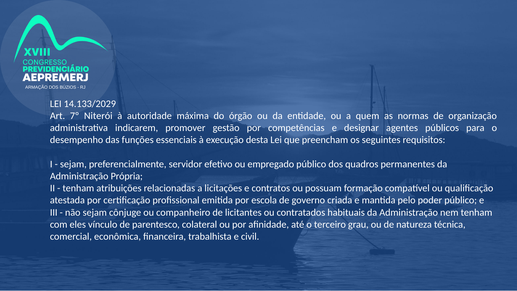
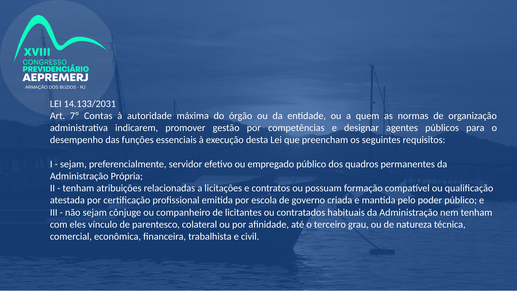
14.133/2029: 14.133/2029 -> 14.133/2031
Niterói: Niterói -> Contas
